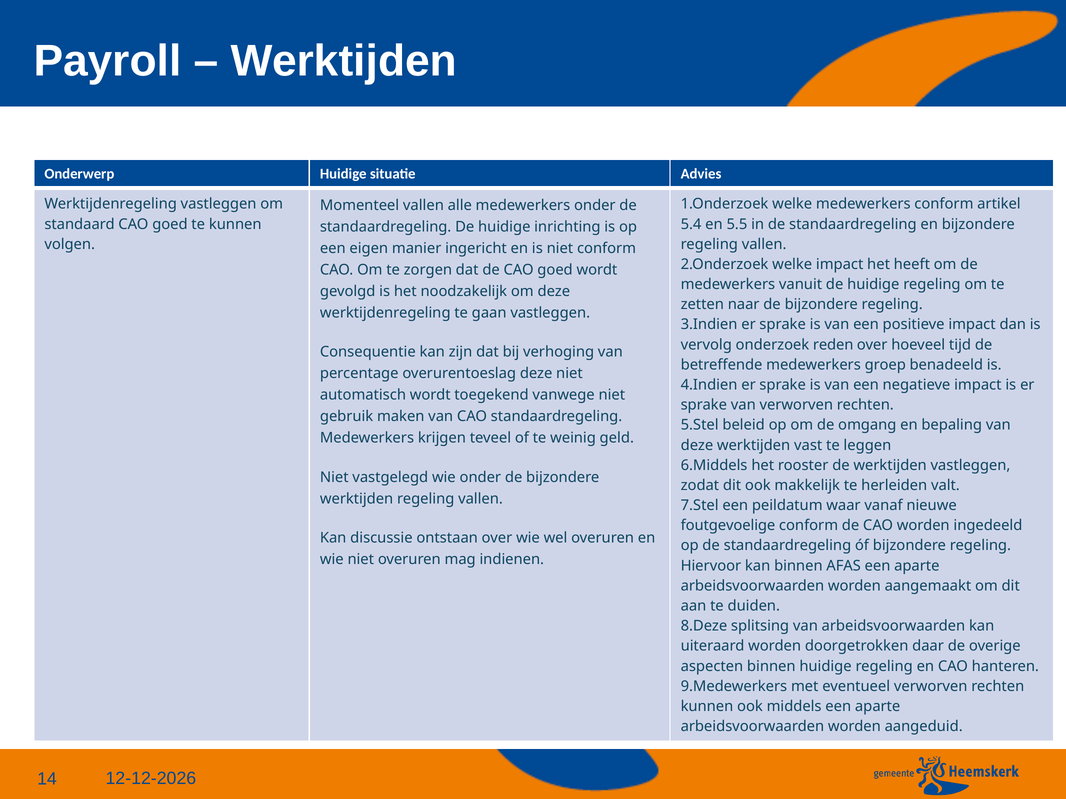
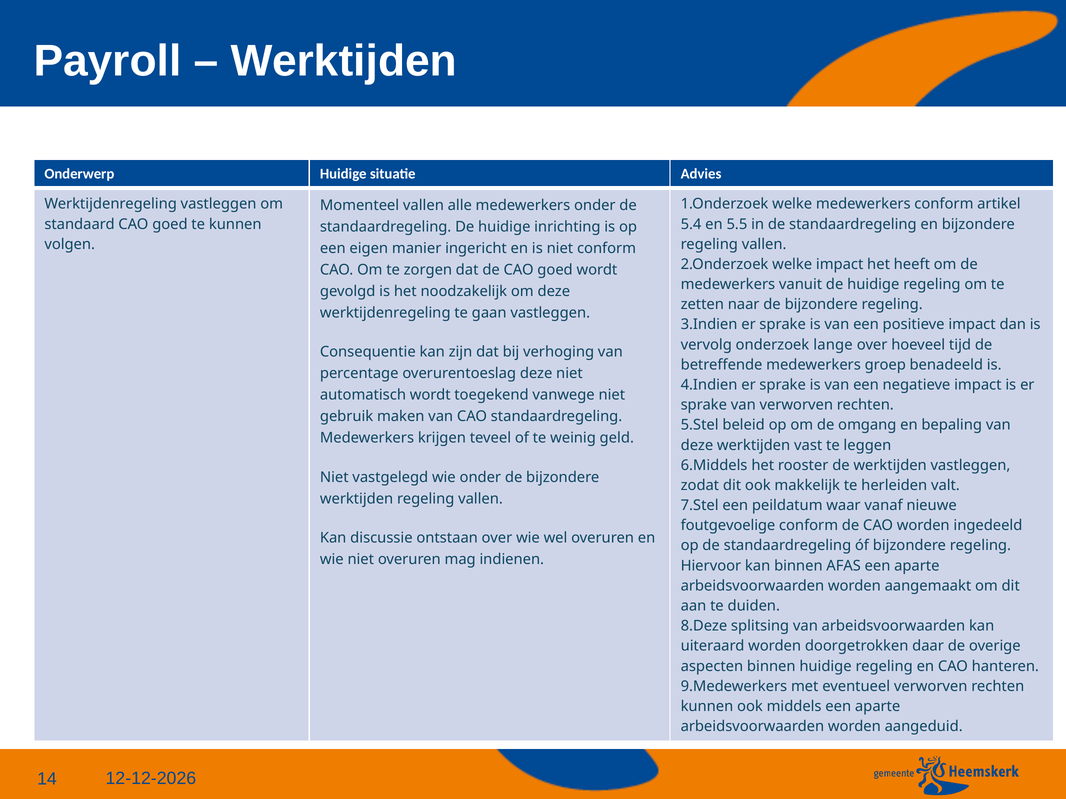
reden: reden -> lange
